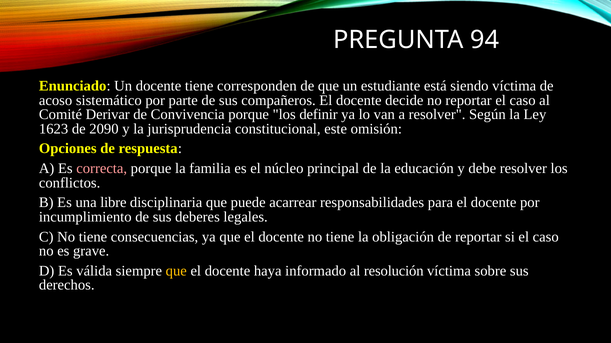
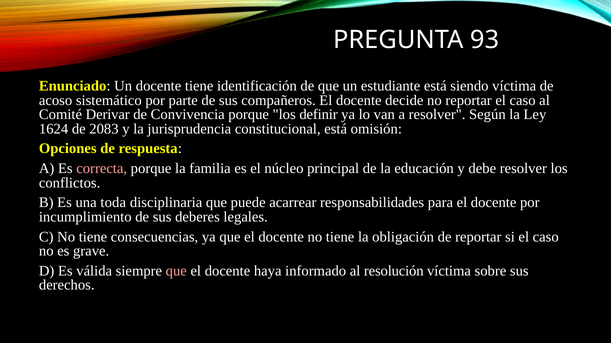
94: 94 -> 93
corresponden: corresponden -> identificación
1623: 1623 -> 1624
2090: 2090 -> 2083
constitucional este: este -> está
libre: libre -> toda
que at (176, 271) colour: yellow -> pink
